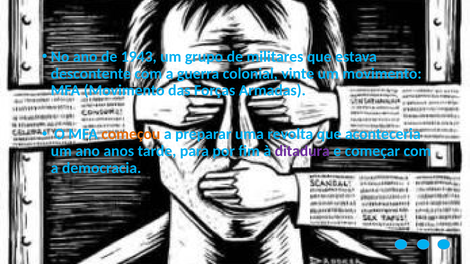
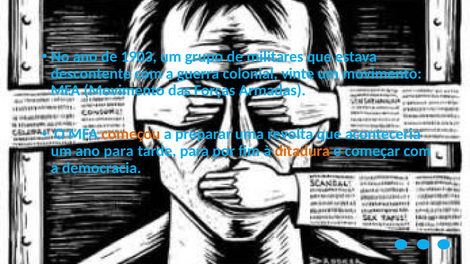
1943: 1943 -> 1903
ano anos: anos -> para
ditadura colour: purple -> orange
